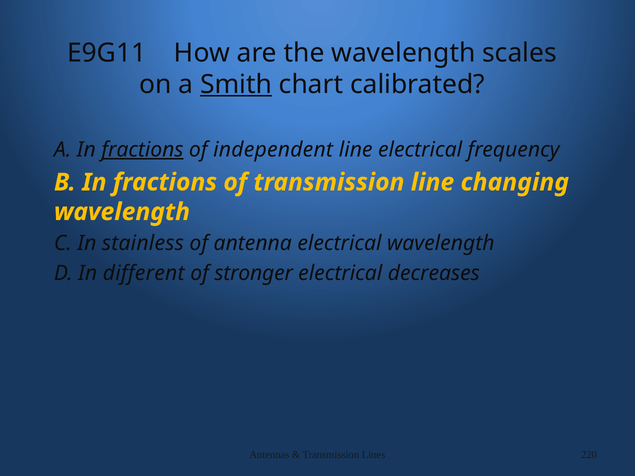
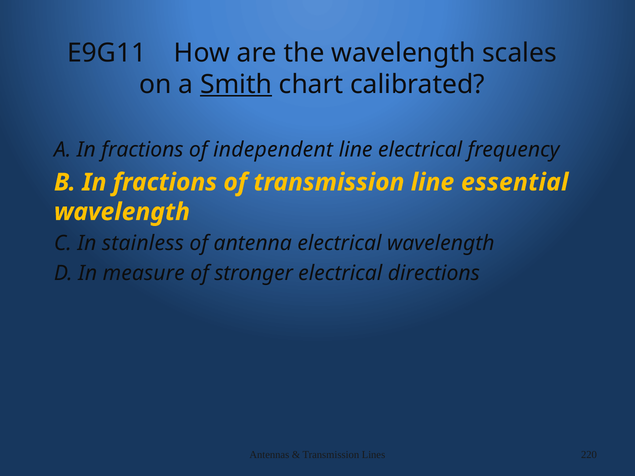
fractions at (142, 150) underline: present -> none
changing: changing -> essential
different: different -> measure
decreases: decreases -> directions
